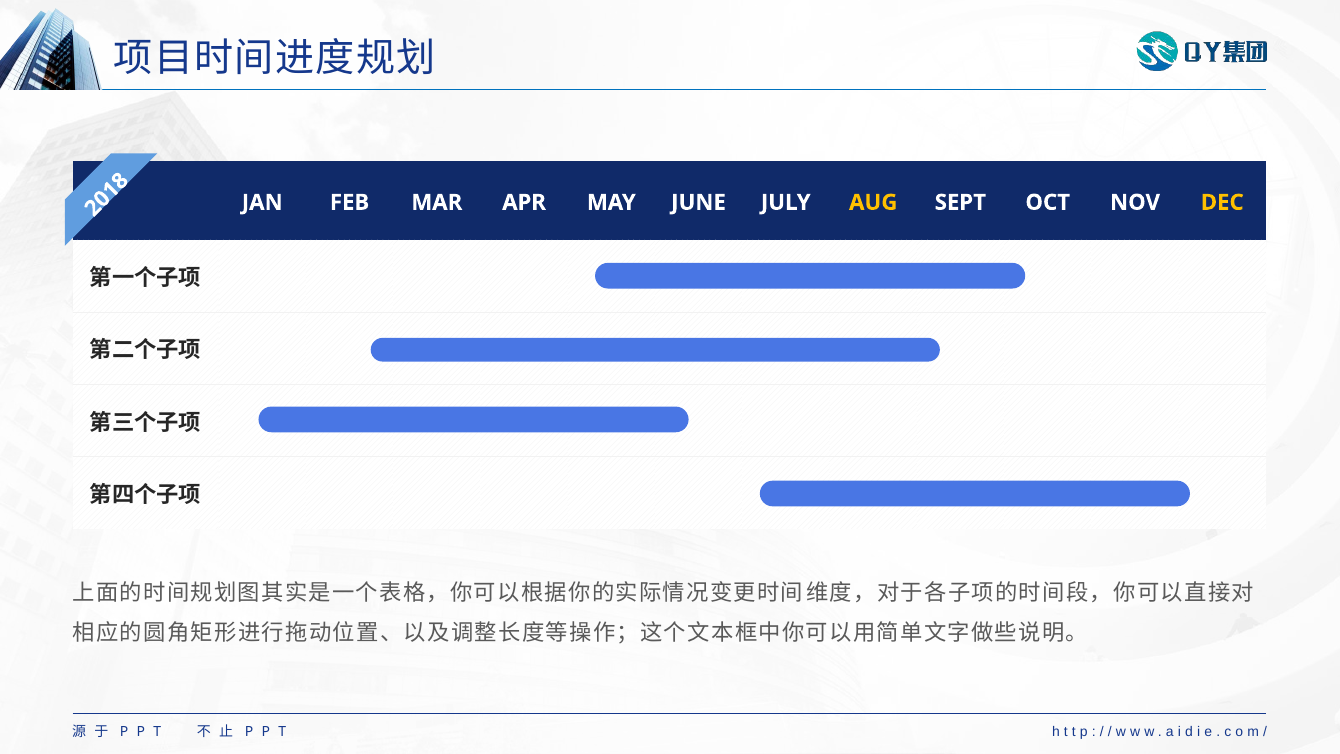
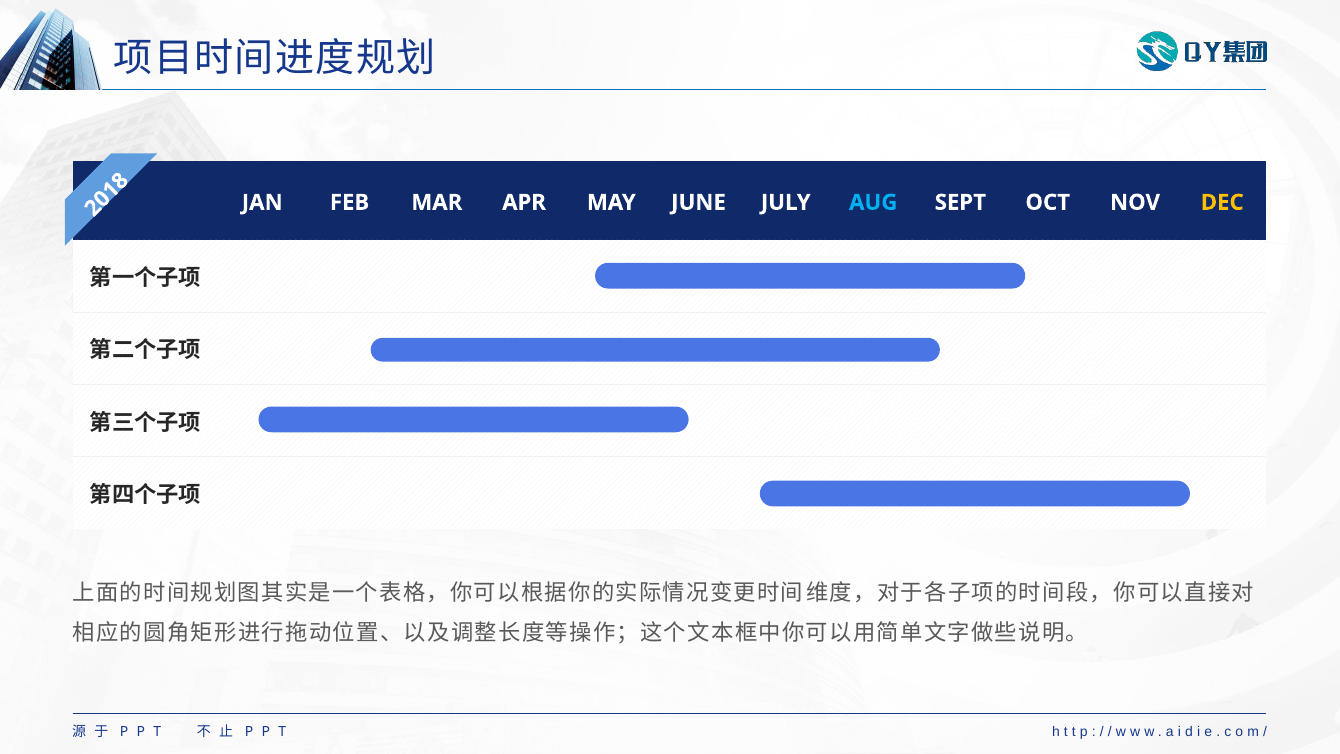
AUG colour: yellow -> light blue
